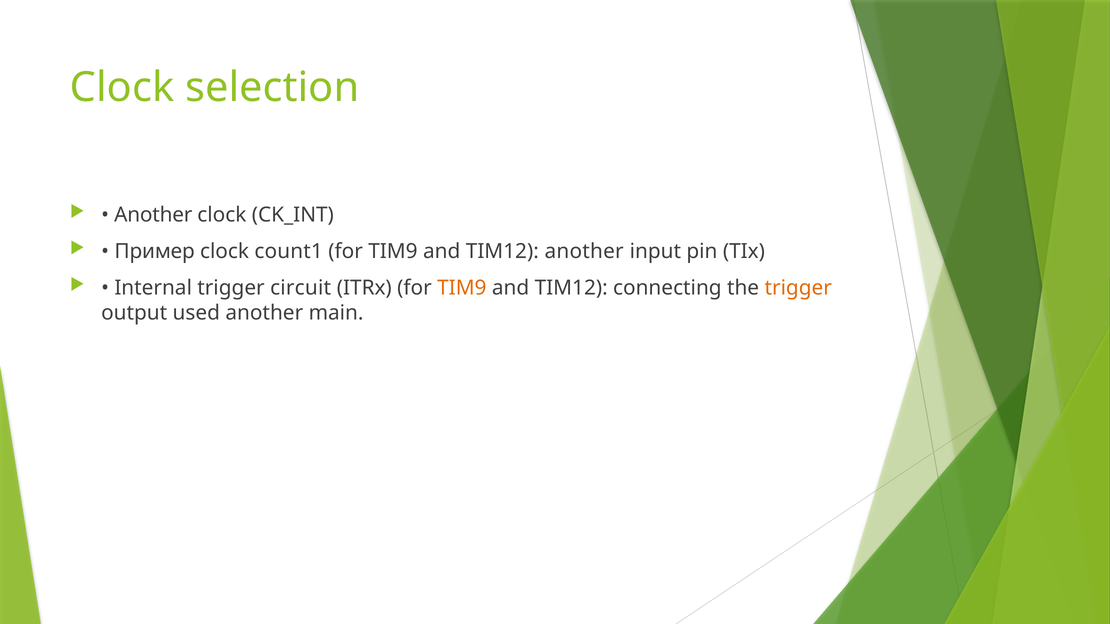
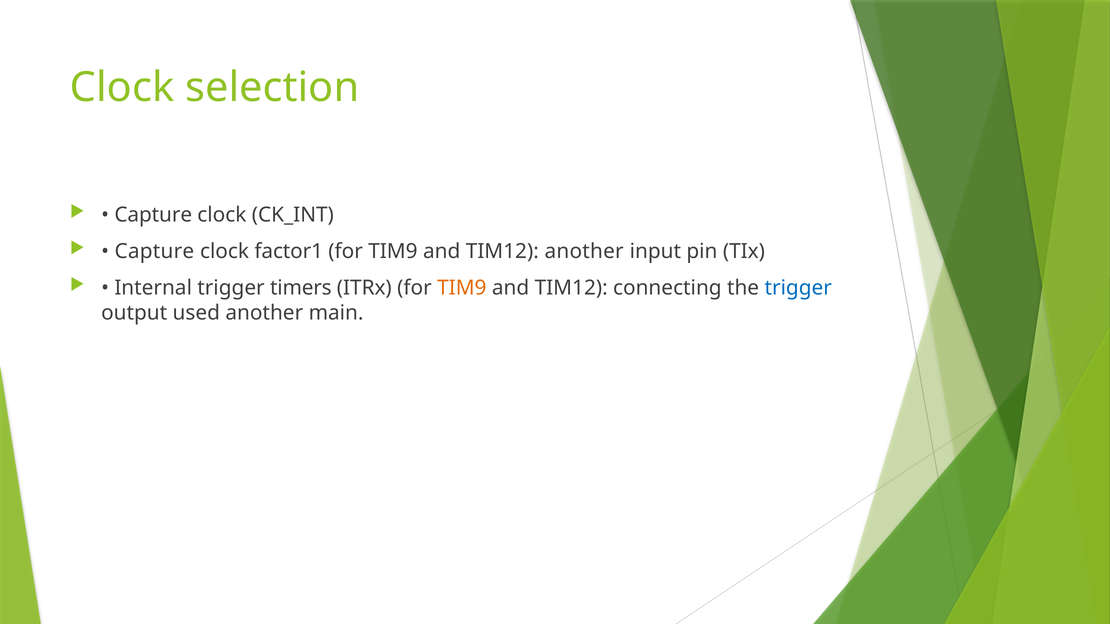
Another at (153, 215): Another -> Capture
Пример at (155, 251): Пример -> Capture
count1: count1 -> factor1
circuit: circuit -> timers
trigger at (798, 288) colour: orange -> blue
